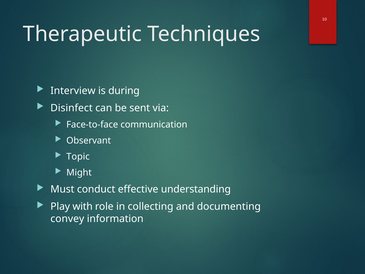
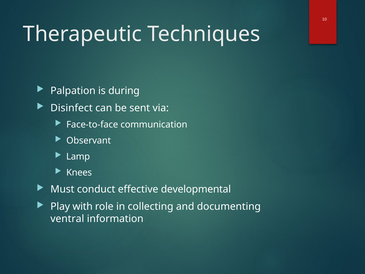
Interview: Interview -> Palpation
Topic: Topic -> Lamp
Might: Might -> Knees
understanding: understanding -> developmental
convey: convey -> ventral
